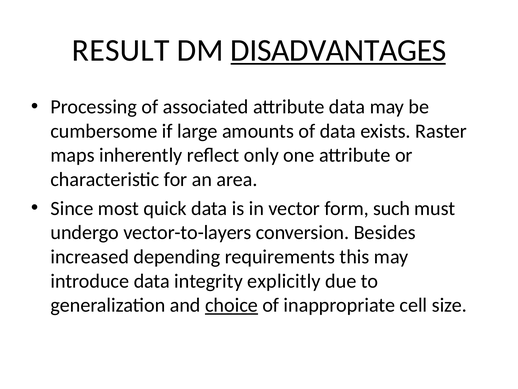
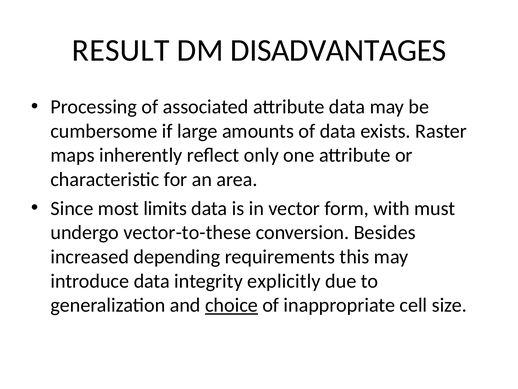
DISADVANTAGES underline: present -> none
quick: quick -> limits
such: such -> with
vector-to-layers: vector-to-layers -> vector-to-these
